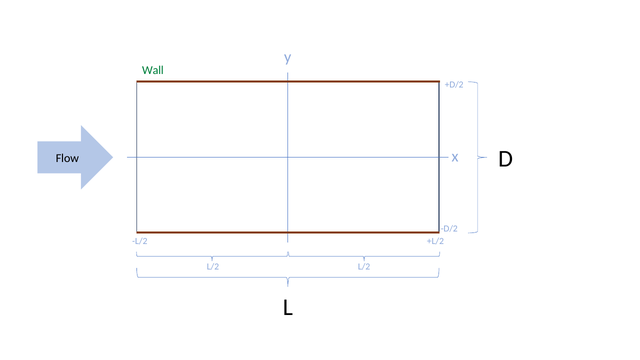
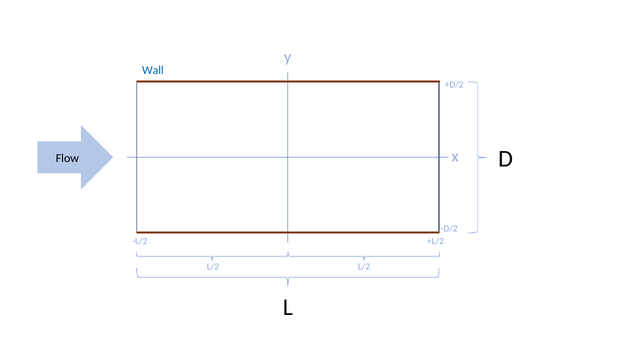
Wall colour: green -> blue
